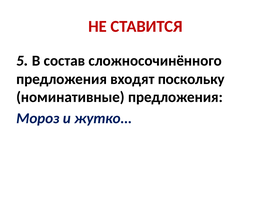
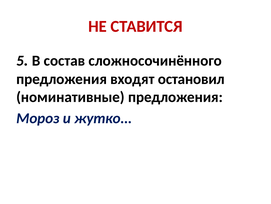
поскольку: поскольку -> остановил
